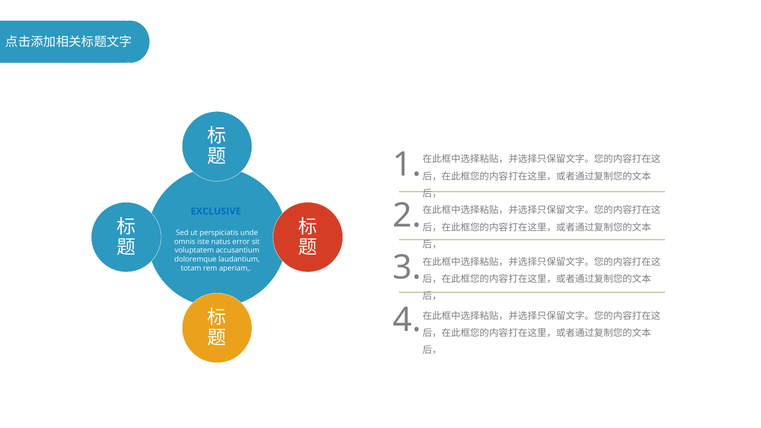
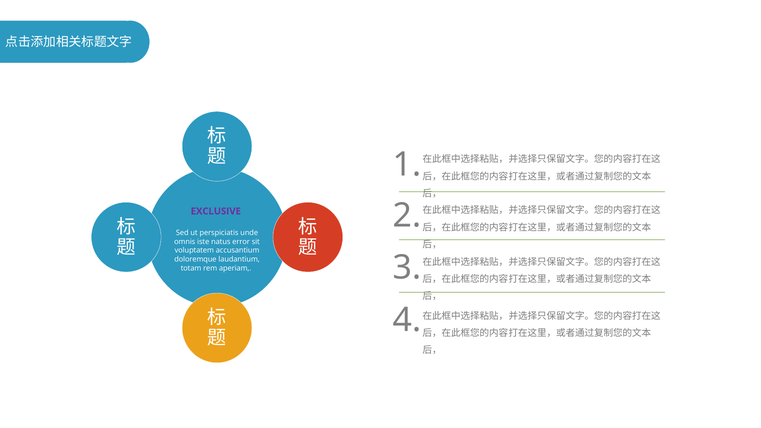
EXCLUSIVE colour: blue -> purple
